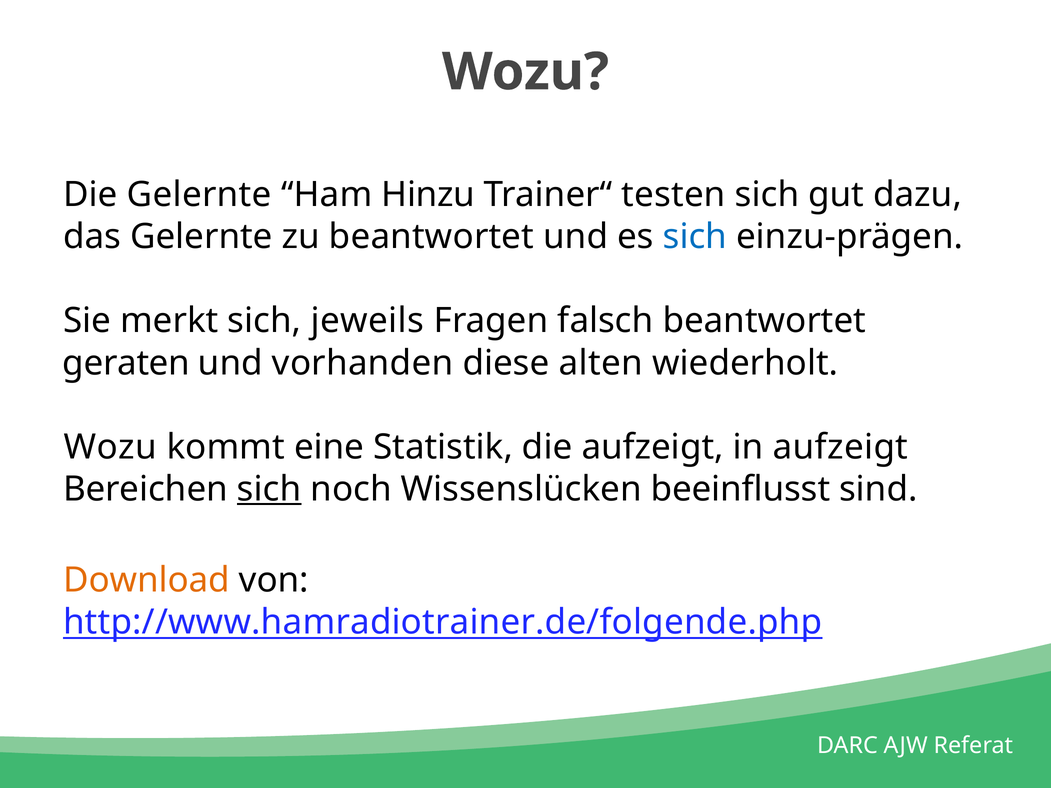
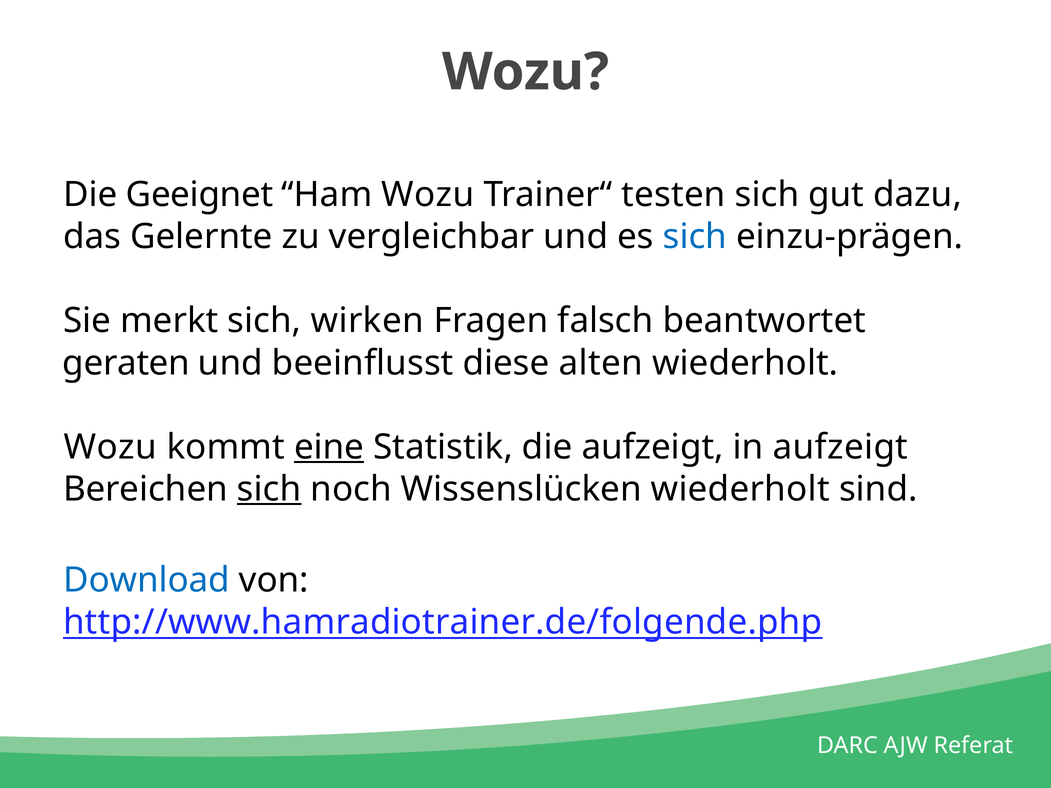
Die Gelernte: Gelernte -> Geeignet
Ham Hinzu: Hinzu -> Wozu
zu beantwortet: beantwortet -> vergleichbar
jeweils: jeweils -> wirken
vorhanden: vorhanden -> beeinflusst
eine underline: none -> present
Wissenslücken beeinflusst: beeinflusst -> wiederholt
Download colour: orange -> blue
